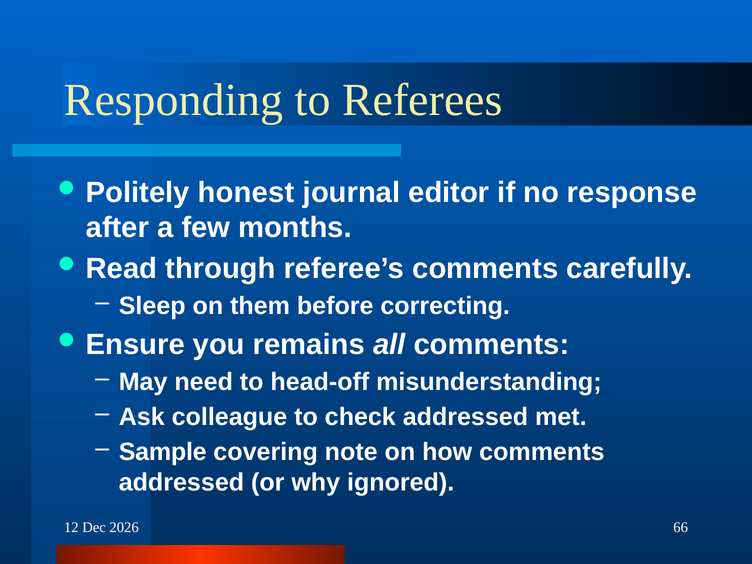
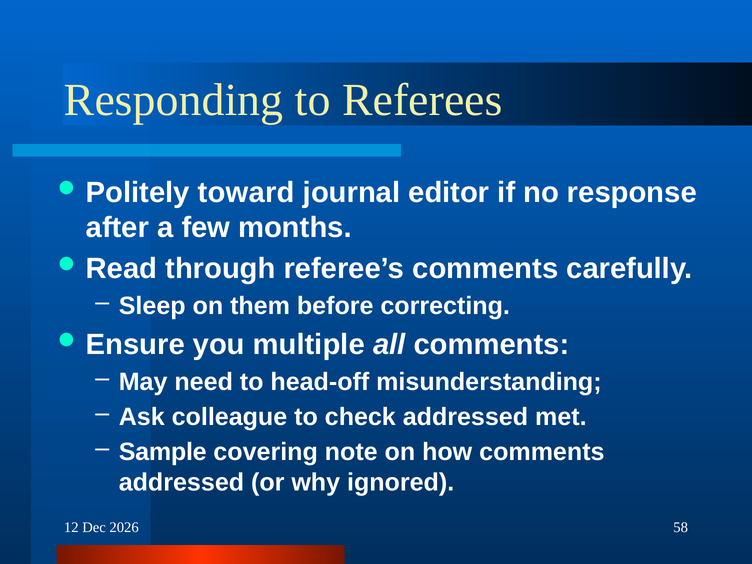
honest: honest -> toward
remains: remains -> multiple
66: 66 -> 58
